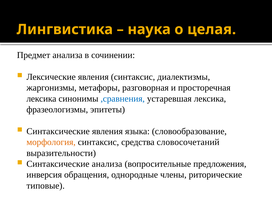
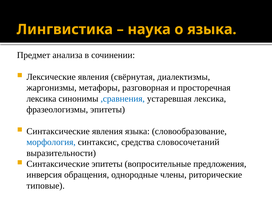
о целая: целая -> языка
явления синтаксис: синтаксис -> свёрнутая
морфология colour: orange -> blue
Синтаксические анализа: анализа -> эпитеты
